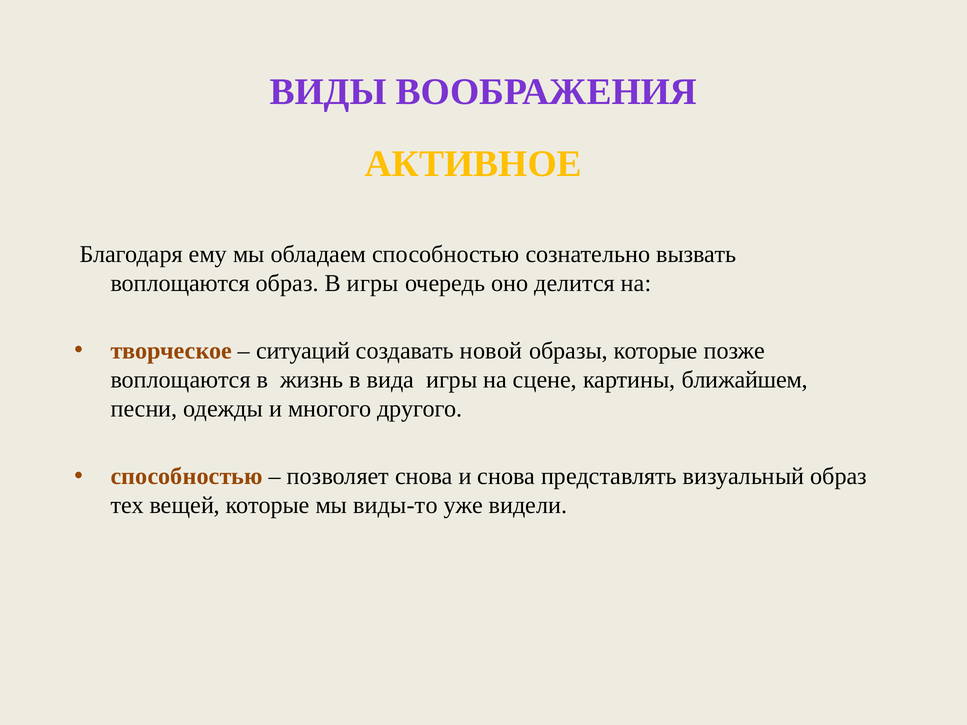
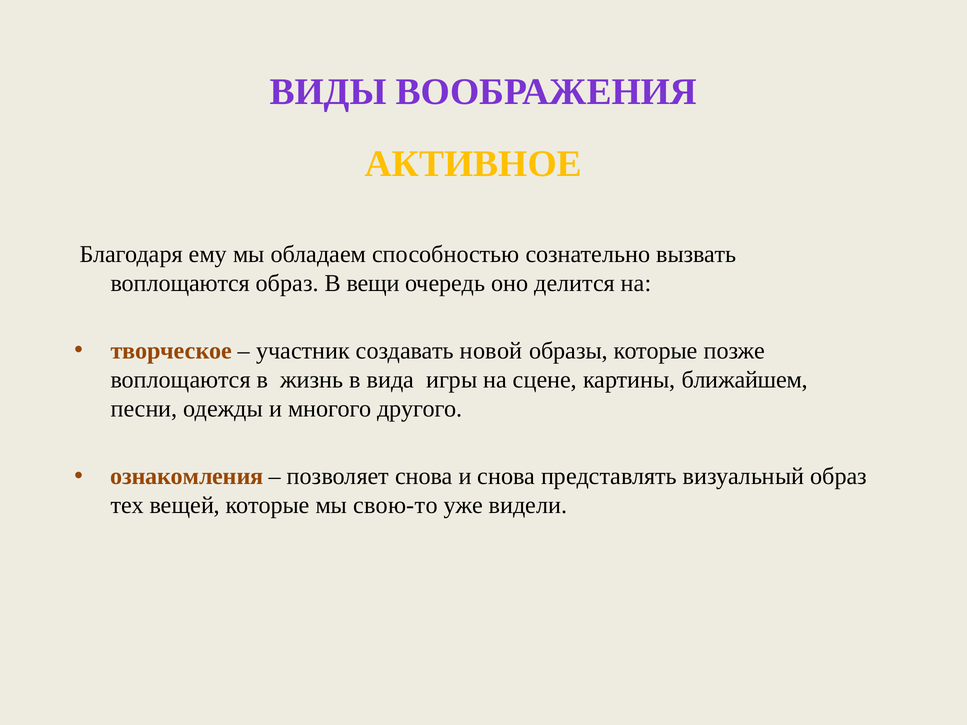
В игры: игры -> вещи
ситуаций: ситуаций -> участник
способностью at (187, 477): способностью -> ознакомления
виды-то: виды-то -> свою-то
